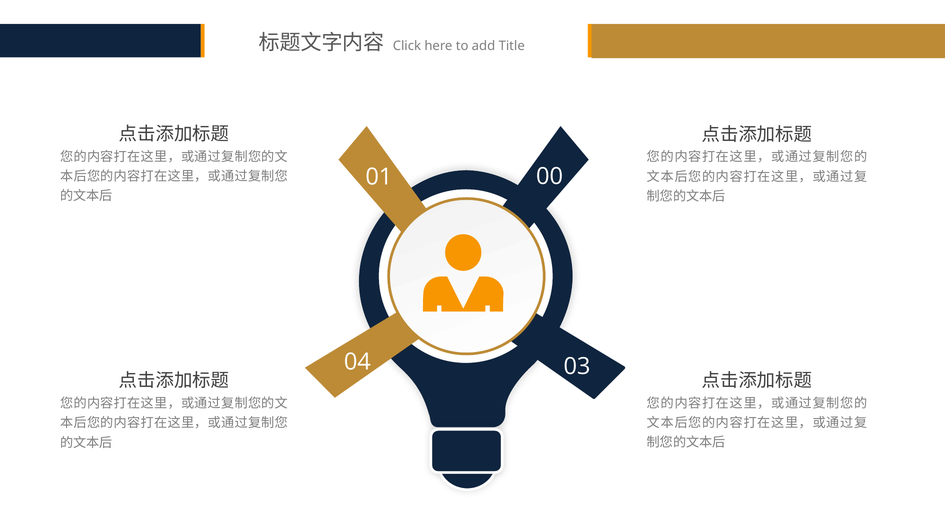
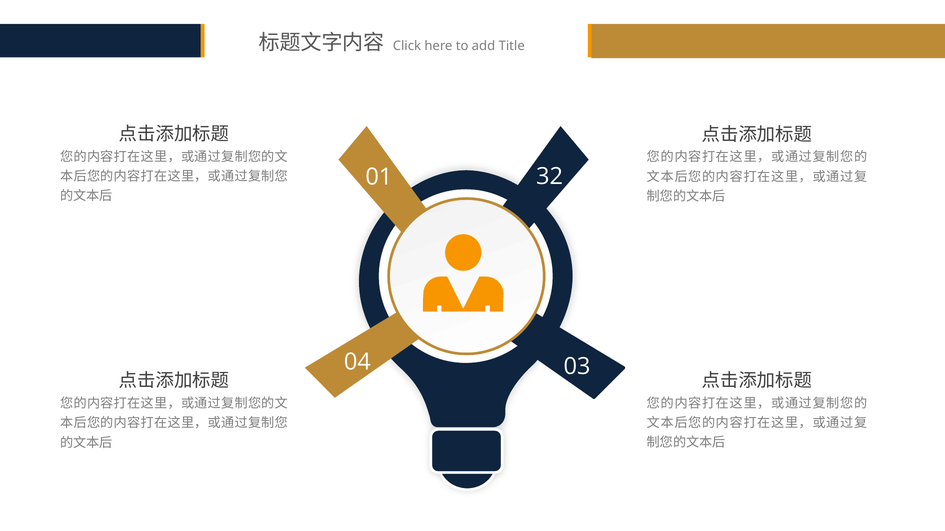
00: 00 -> 32
